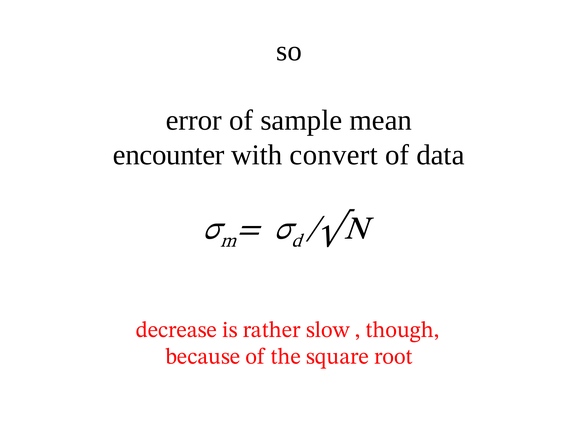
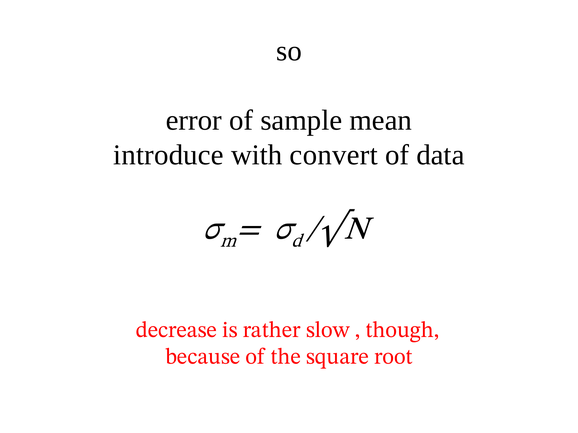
encounter: encounter -> introduce
